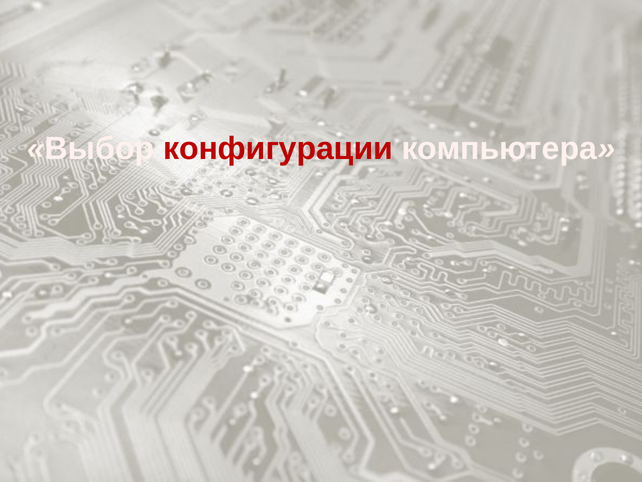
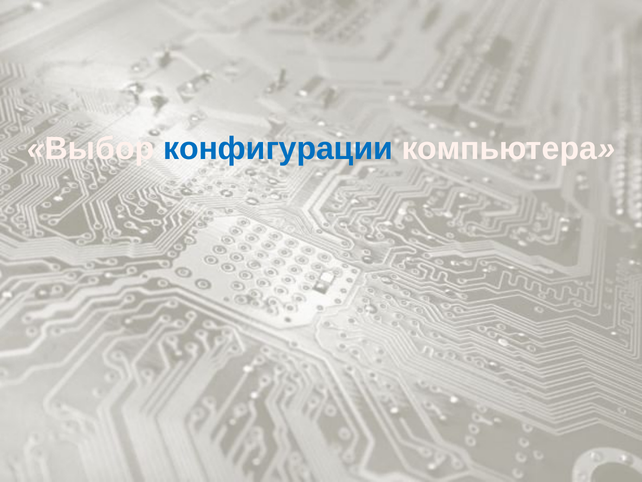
конфигурации colour: red -> blue
